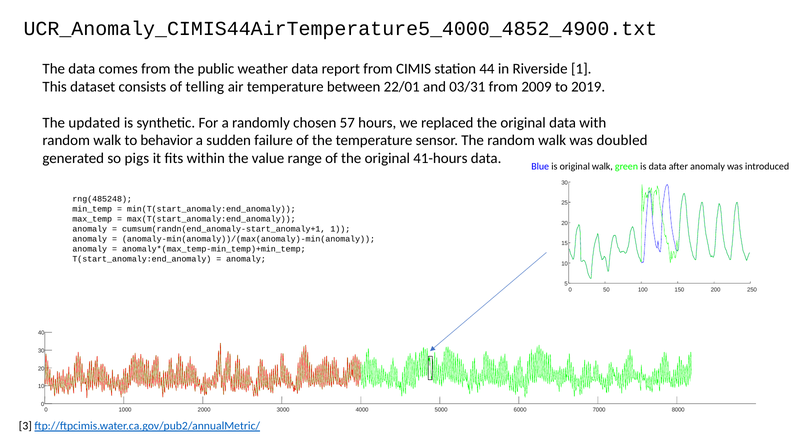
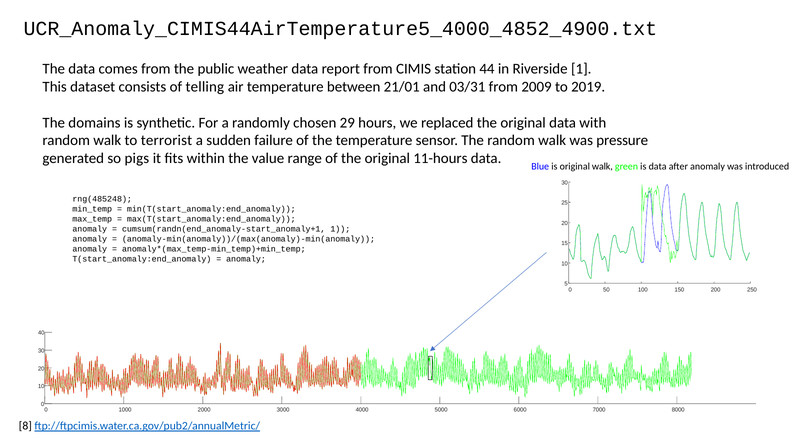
22/01: 22/01 -> 21/01
updated: updated -> domains
57: 57 -> 29
behavior: behavior -> terrorist
doubled: doubled -> pressure
41-hours: 41-hours -> 11-hours
3: 3 -> 8
